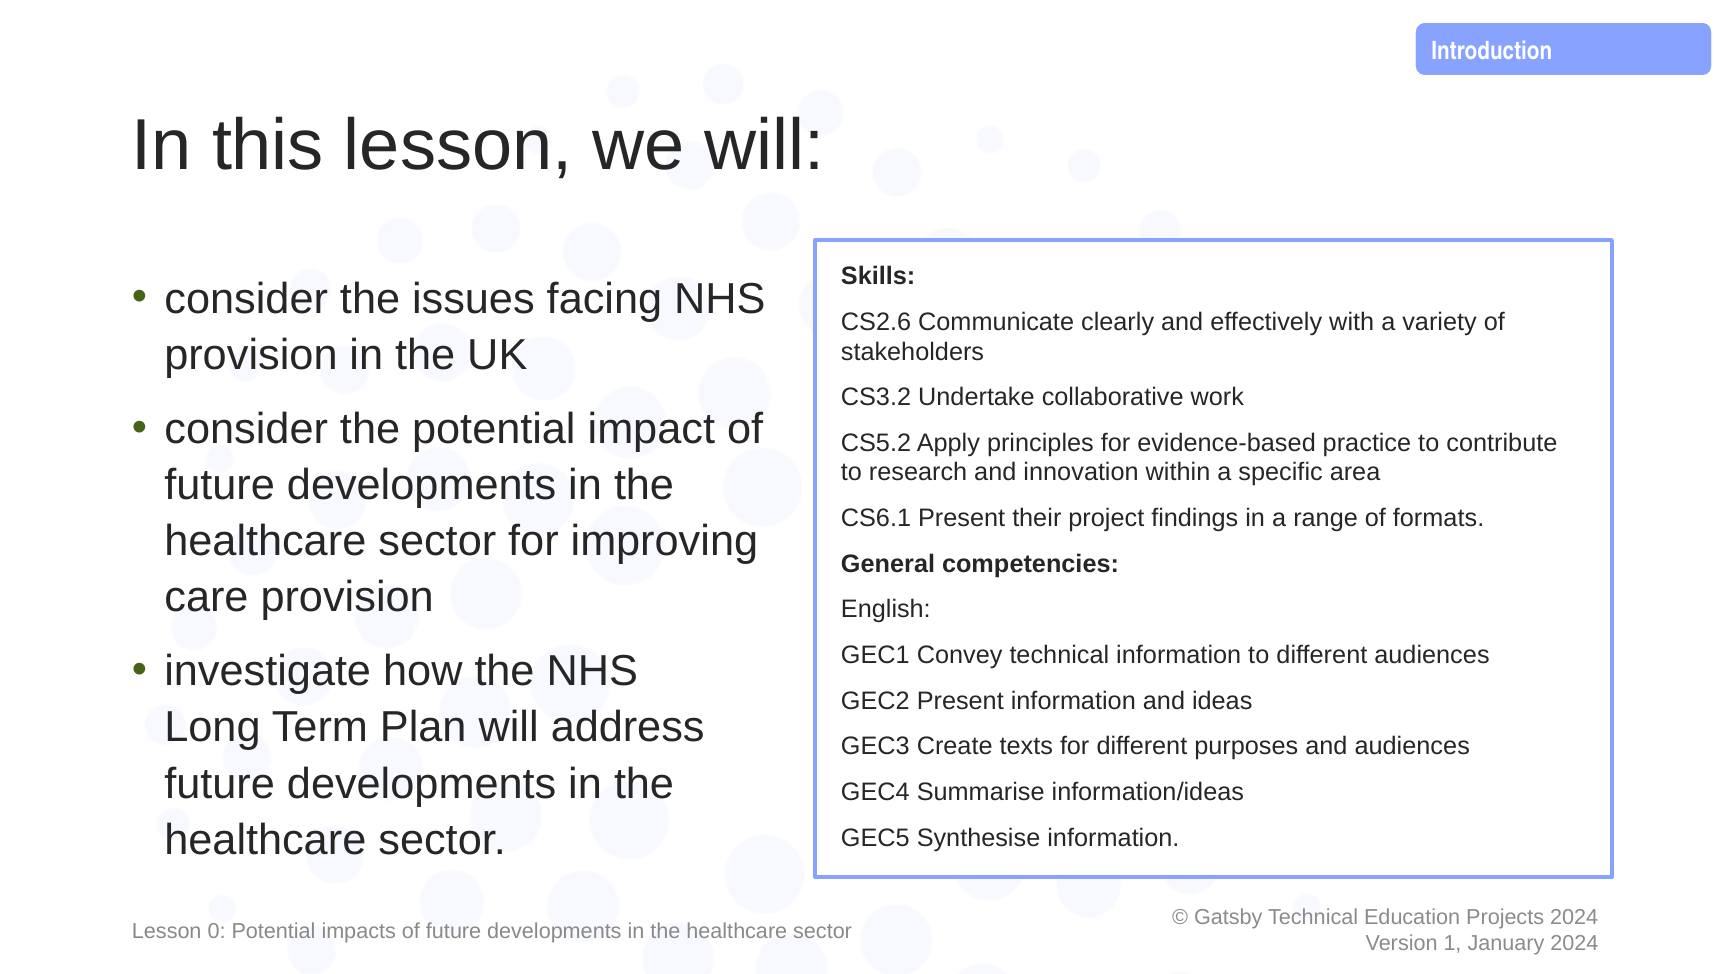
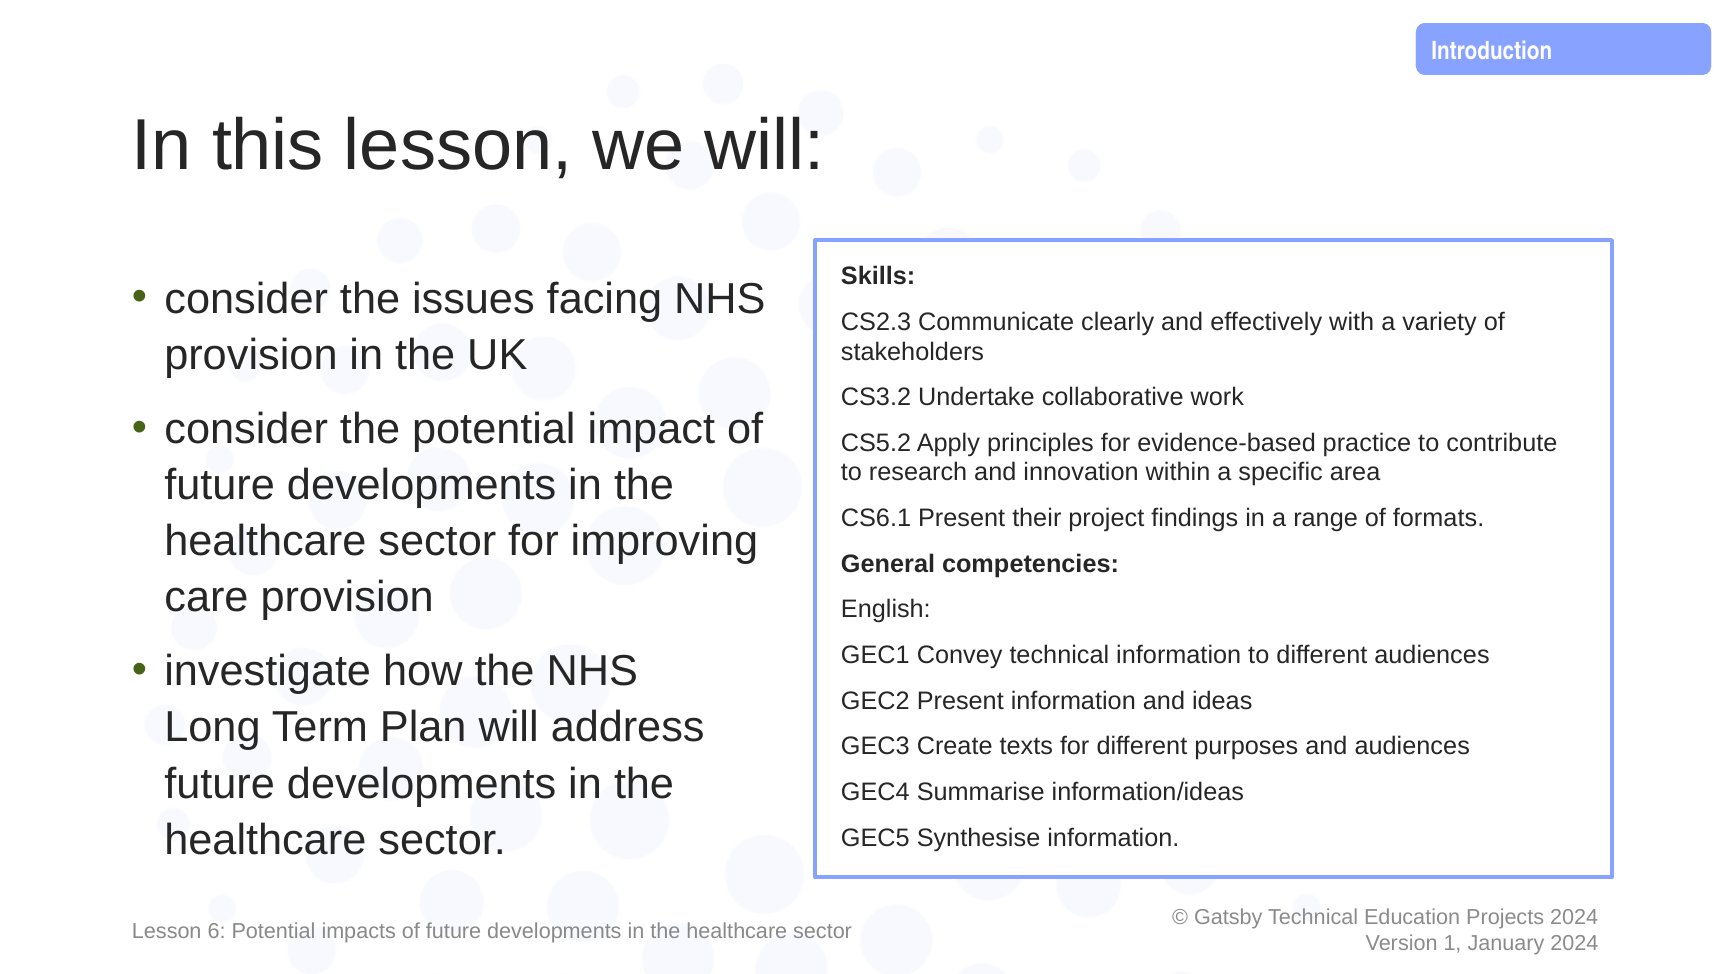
CS2.6: CS2.6 -> CS2.3
0: 0 -> 6
